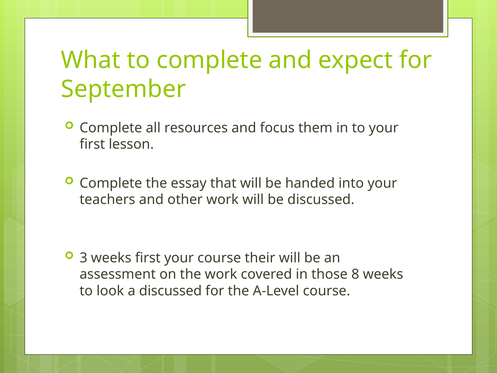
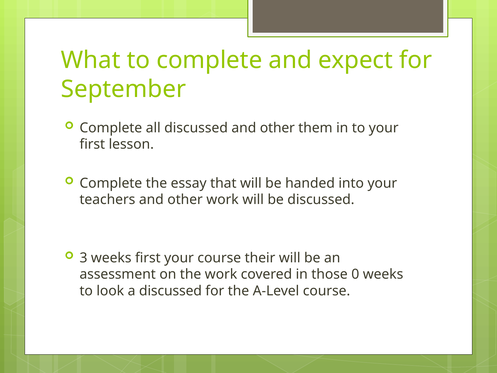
all resources: resources -> discussed
focus at (277, 128): focus -> other
8: 8 -> 0
